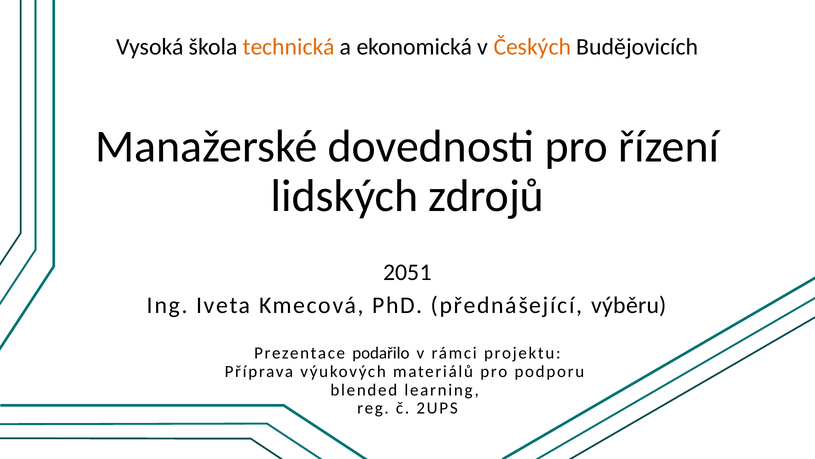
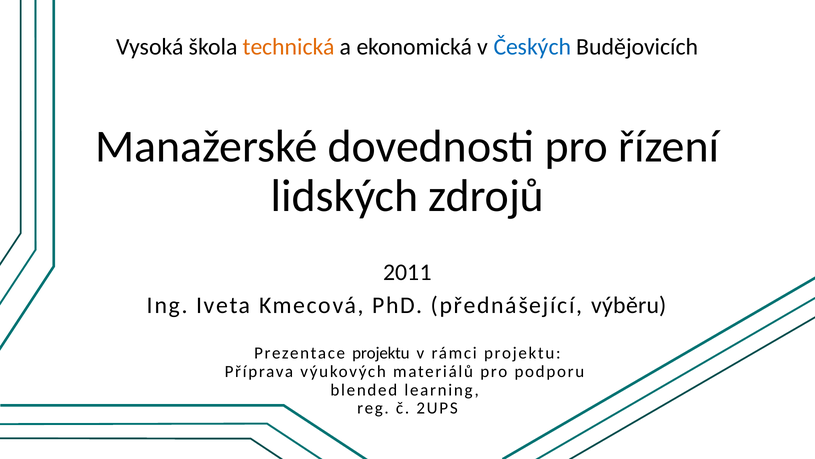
Českých colour: orange -> blue
2051: 2051 -> 2011
Prezentace podařilo: podařilo -> projektu
